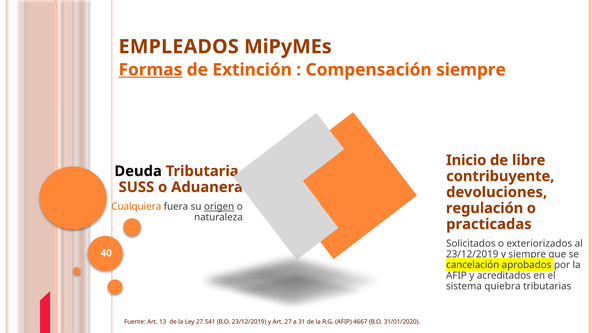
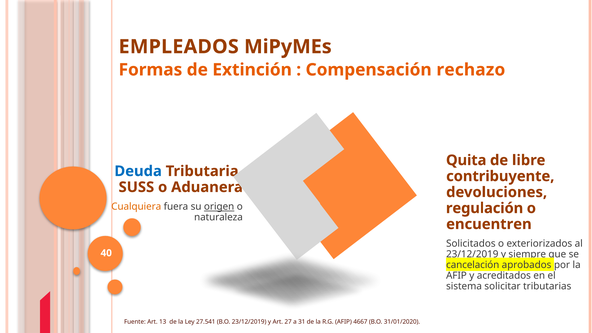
Formas underline: present -> none
Compensación siempre: siempre -> rechazo
Inicio: Inicio -> Quita
Deuda colour: black -> blue
practicadas: practicadas -> encuentren
quiebra: quiebra -> solicitar
